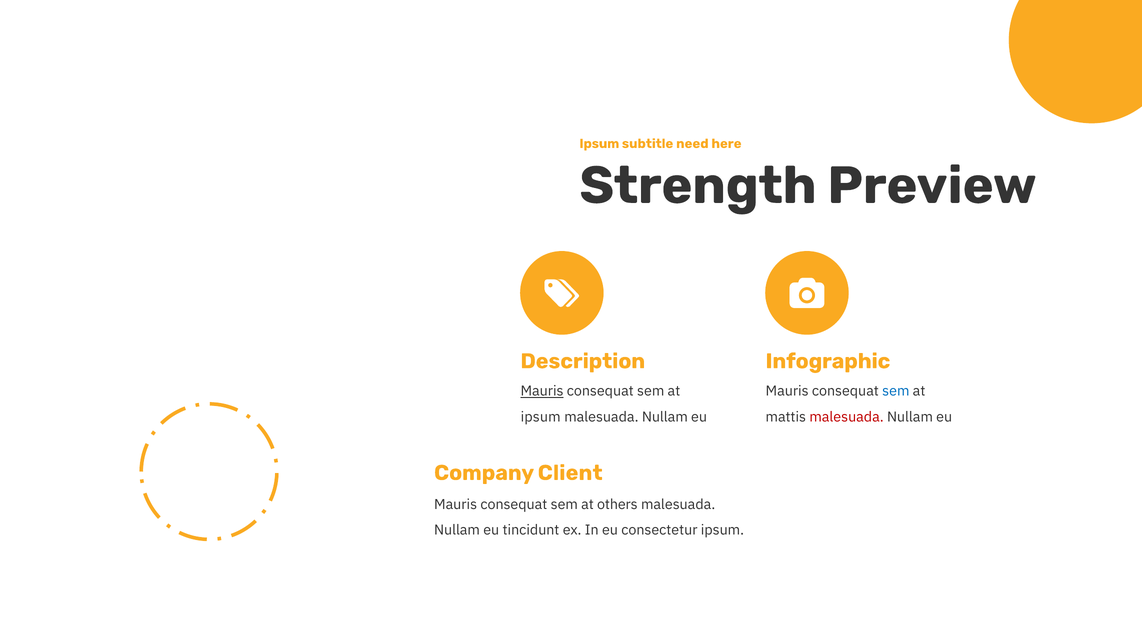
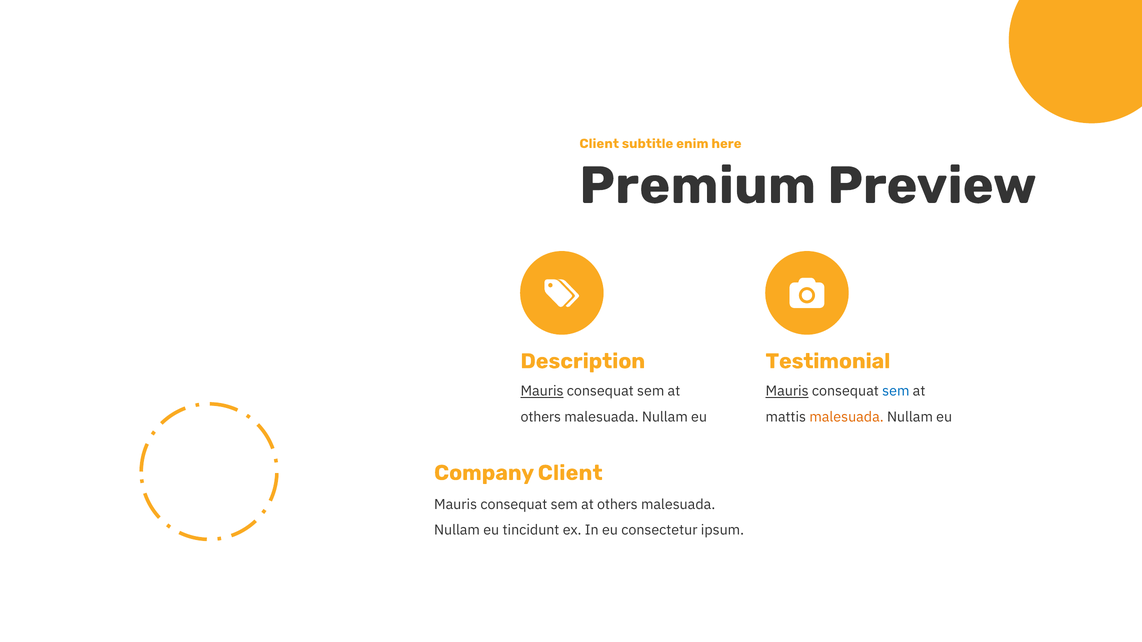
Ipsum at (599, 144): Ipsum -> Client
need: need -> enim
Strength: Strength -> Premium
Infographic: Infographic -> Testimonial
Mauris at (787, 391) underline: none -> present
ipsum at (541, 417): ipsum -> others
malesuada at (847, 417) colour: red -> orange
